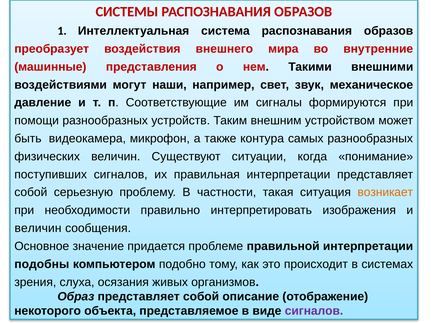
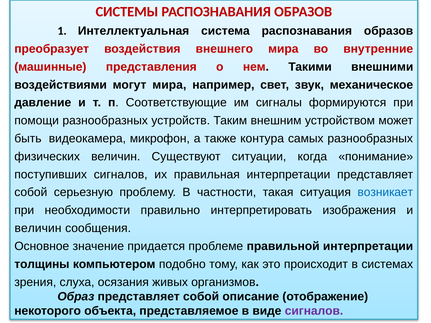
могут наши: наши -> мира
возникает colour: orange -> blue
подобны: подобны -> толщины
